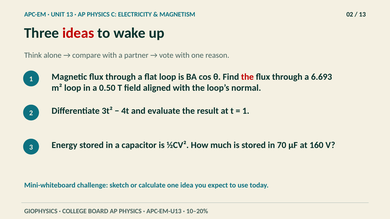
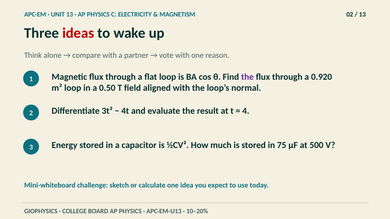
the at (247, 77) colour: red -> purple
6.693: 6.693 -> 0.920
1 at (246, 111): 1 -> 4
70: 70 -> 75
160: 160 -> 500
